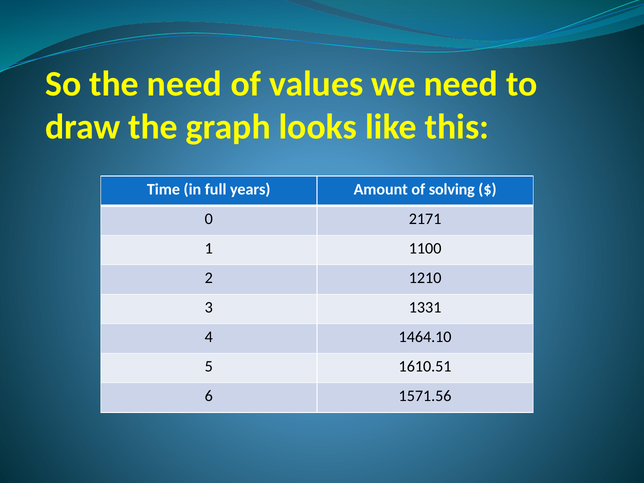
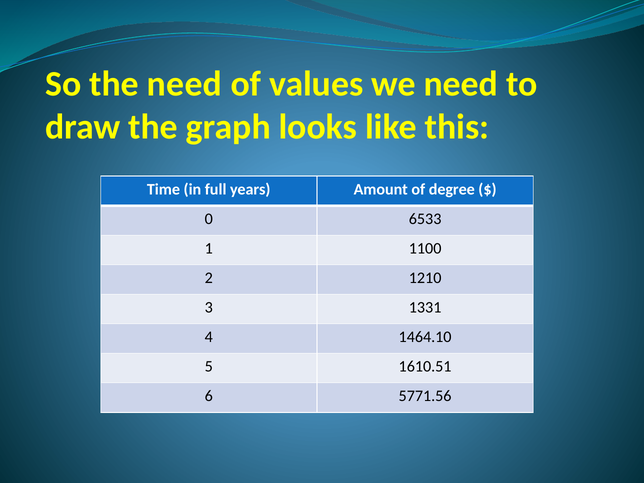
solving: solving -> degree
2171: 2171 -> 6533
1571.56: 1571.56 -> 5771.56
